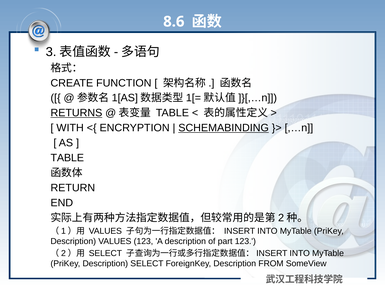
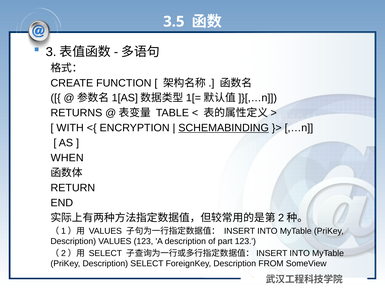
8.6: 8.6 -> 3.5
RETURNS underline: present -> none
TABLE at (67, 158): TABLE -> WHEN
